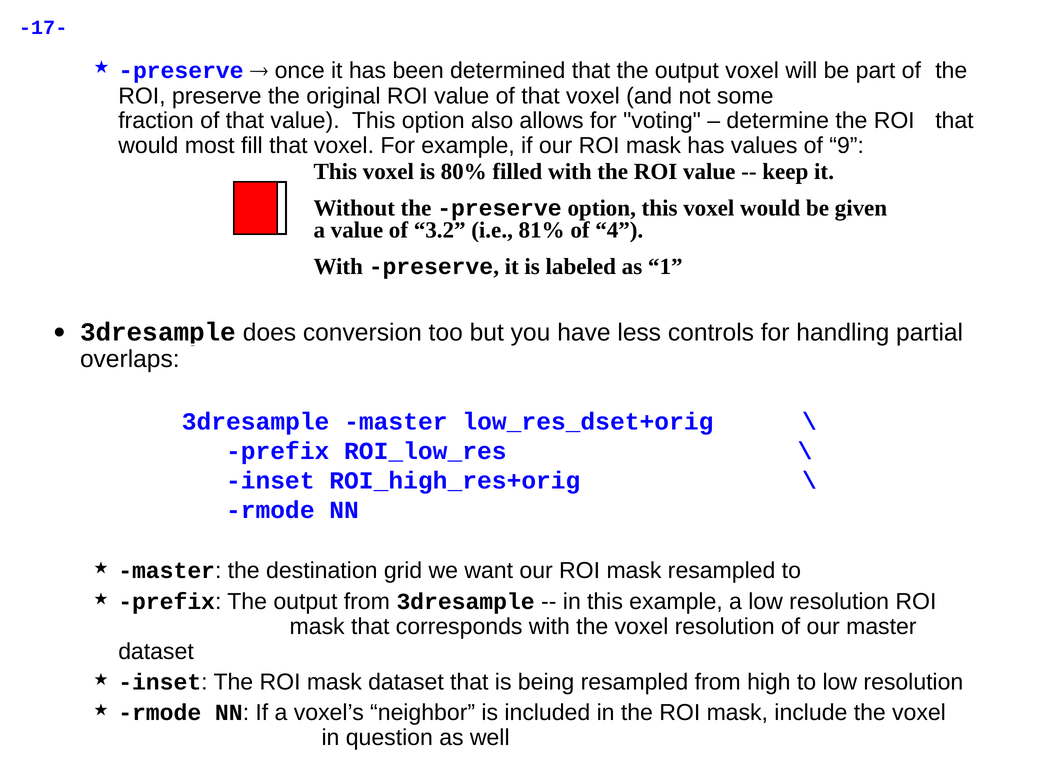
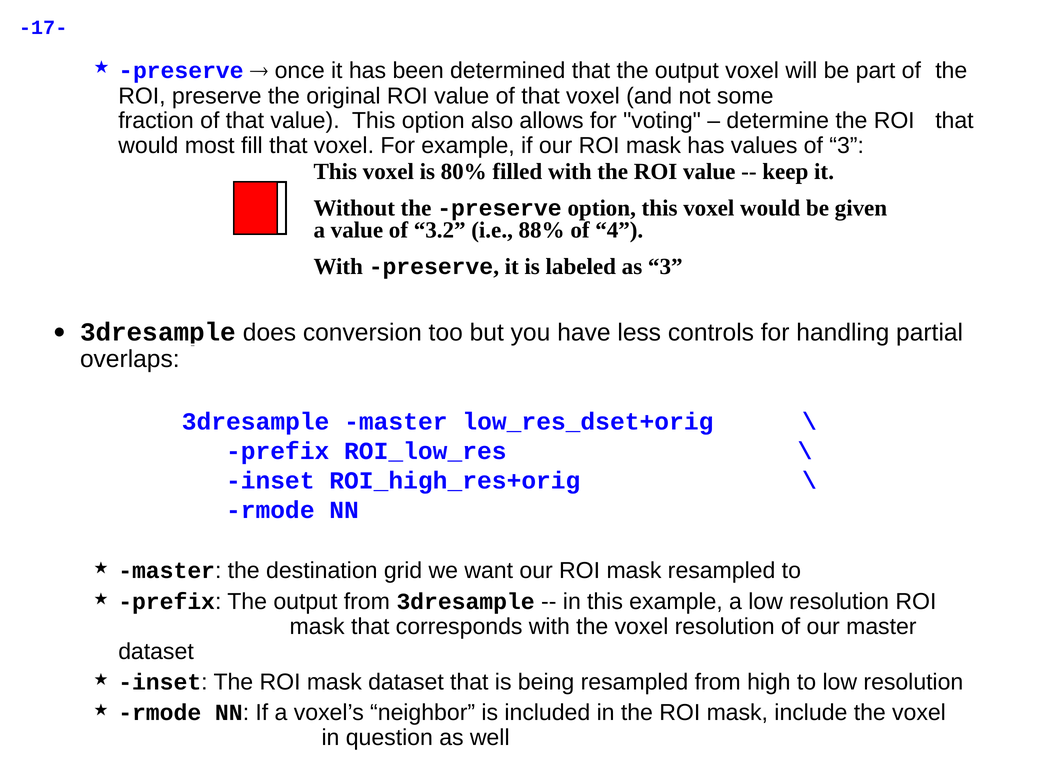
of 9: 9 -> 3
81%: 81% -> 88%
as 1: 1 -> 3
